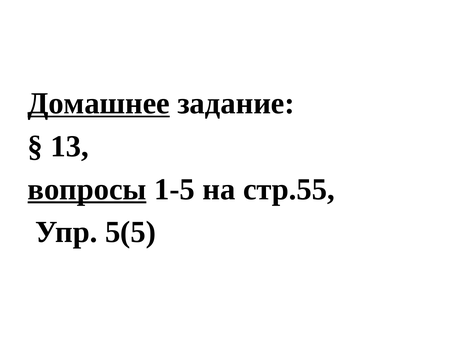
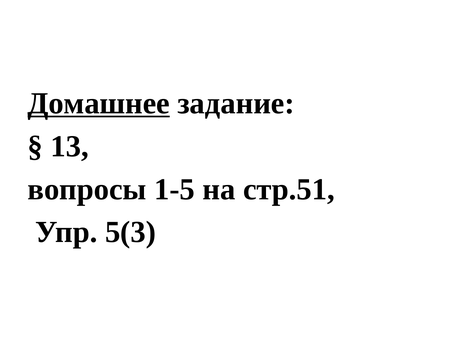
вопросы underline: present -> none
стр.55: стр.55 -> стр.51
5(5: 5(5 -> 5(3
